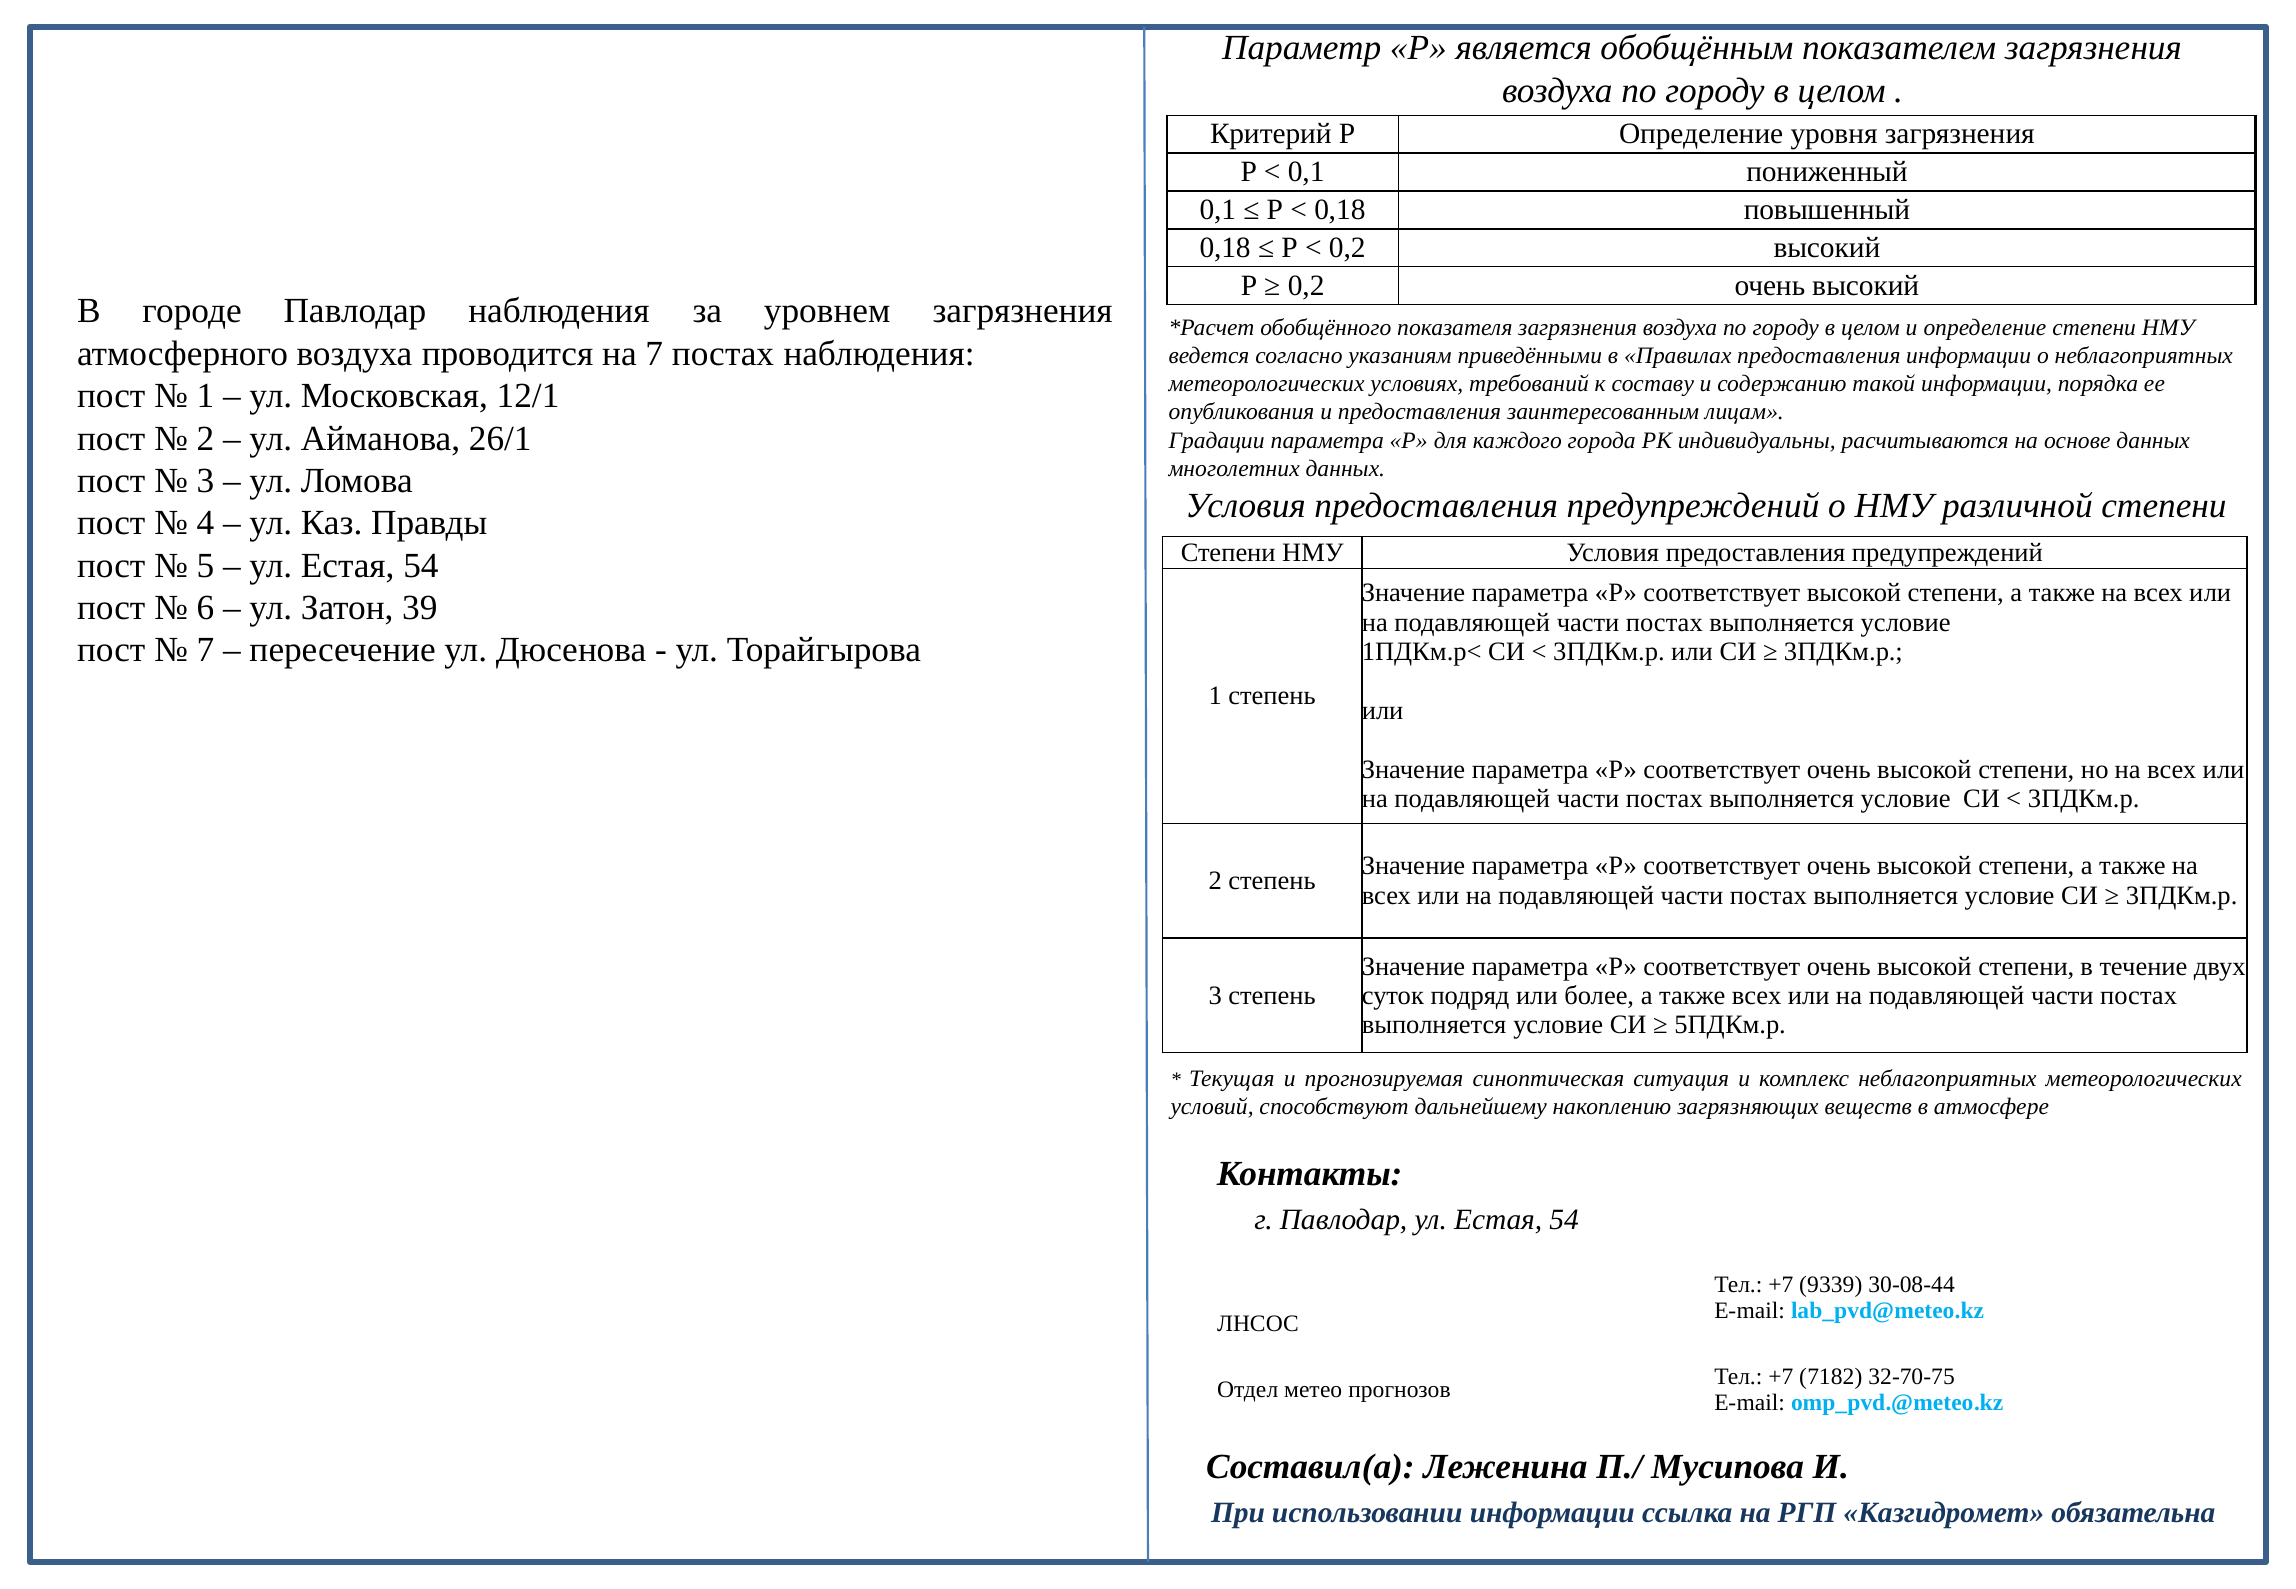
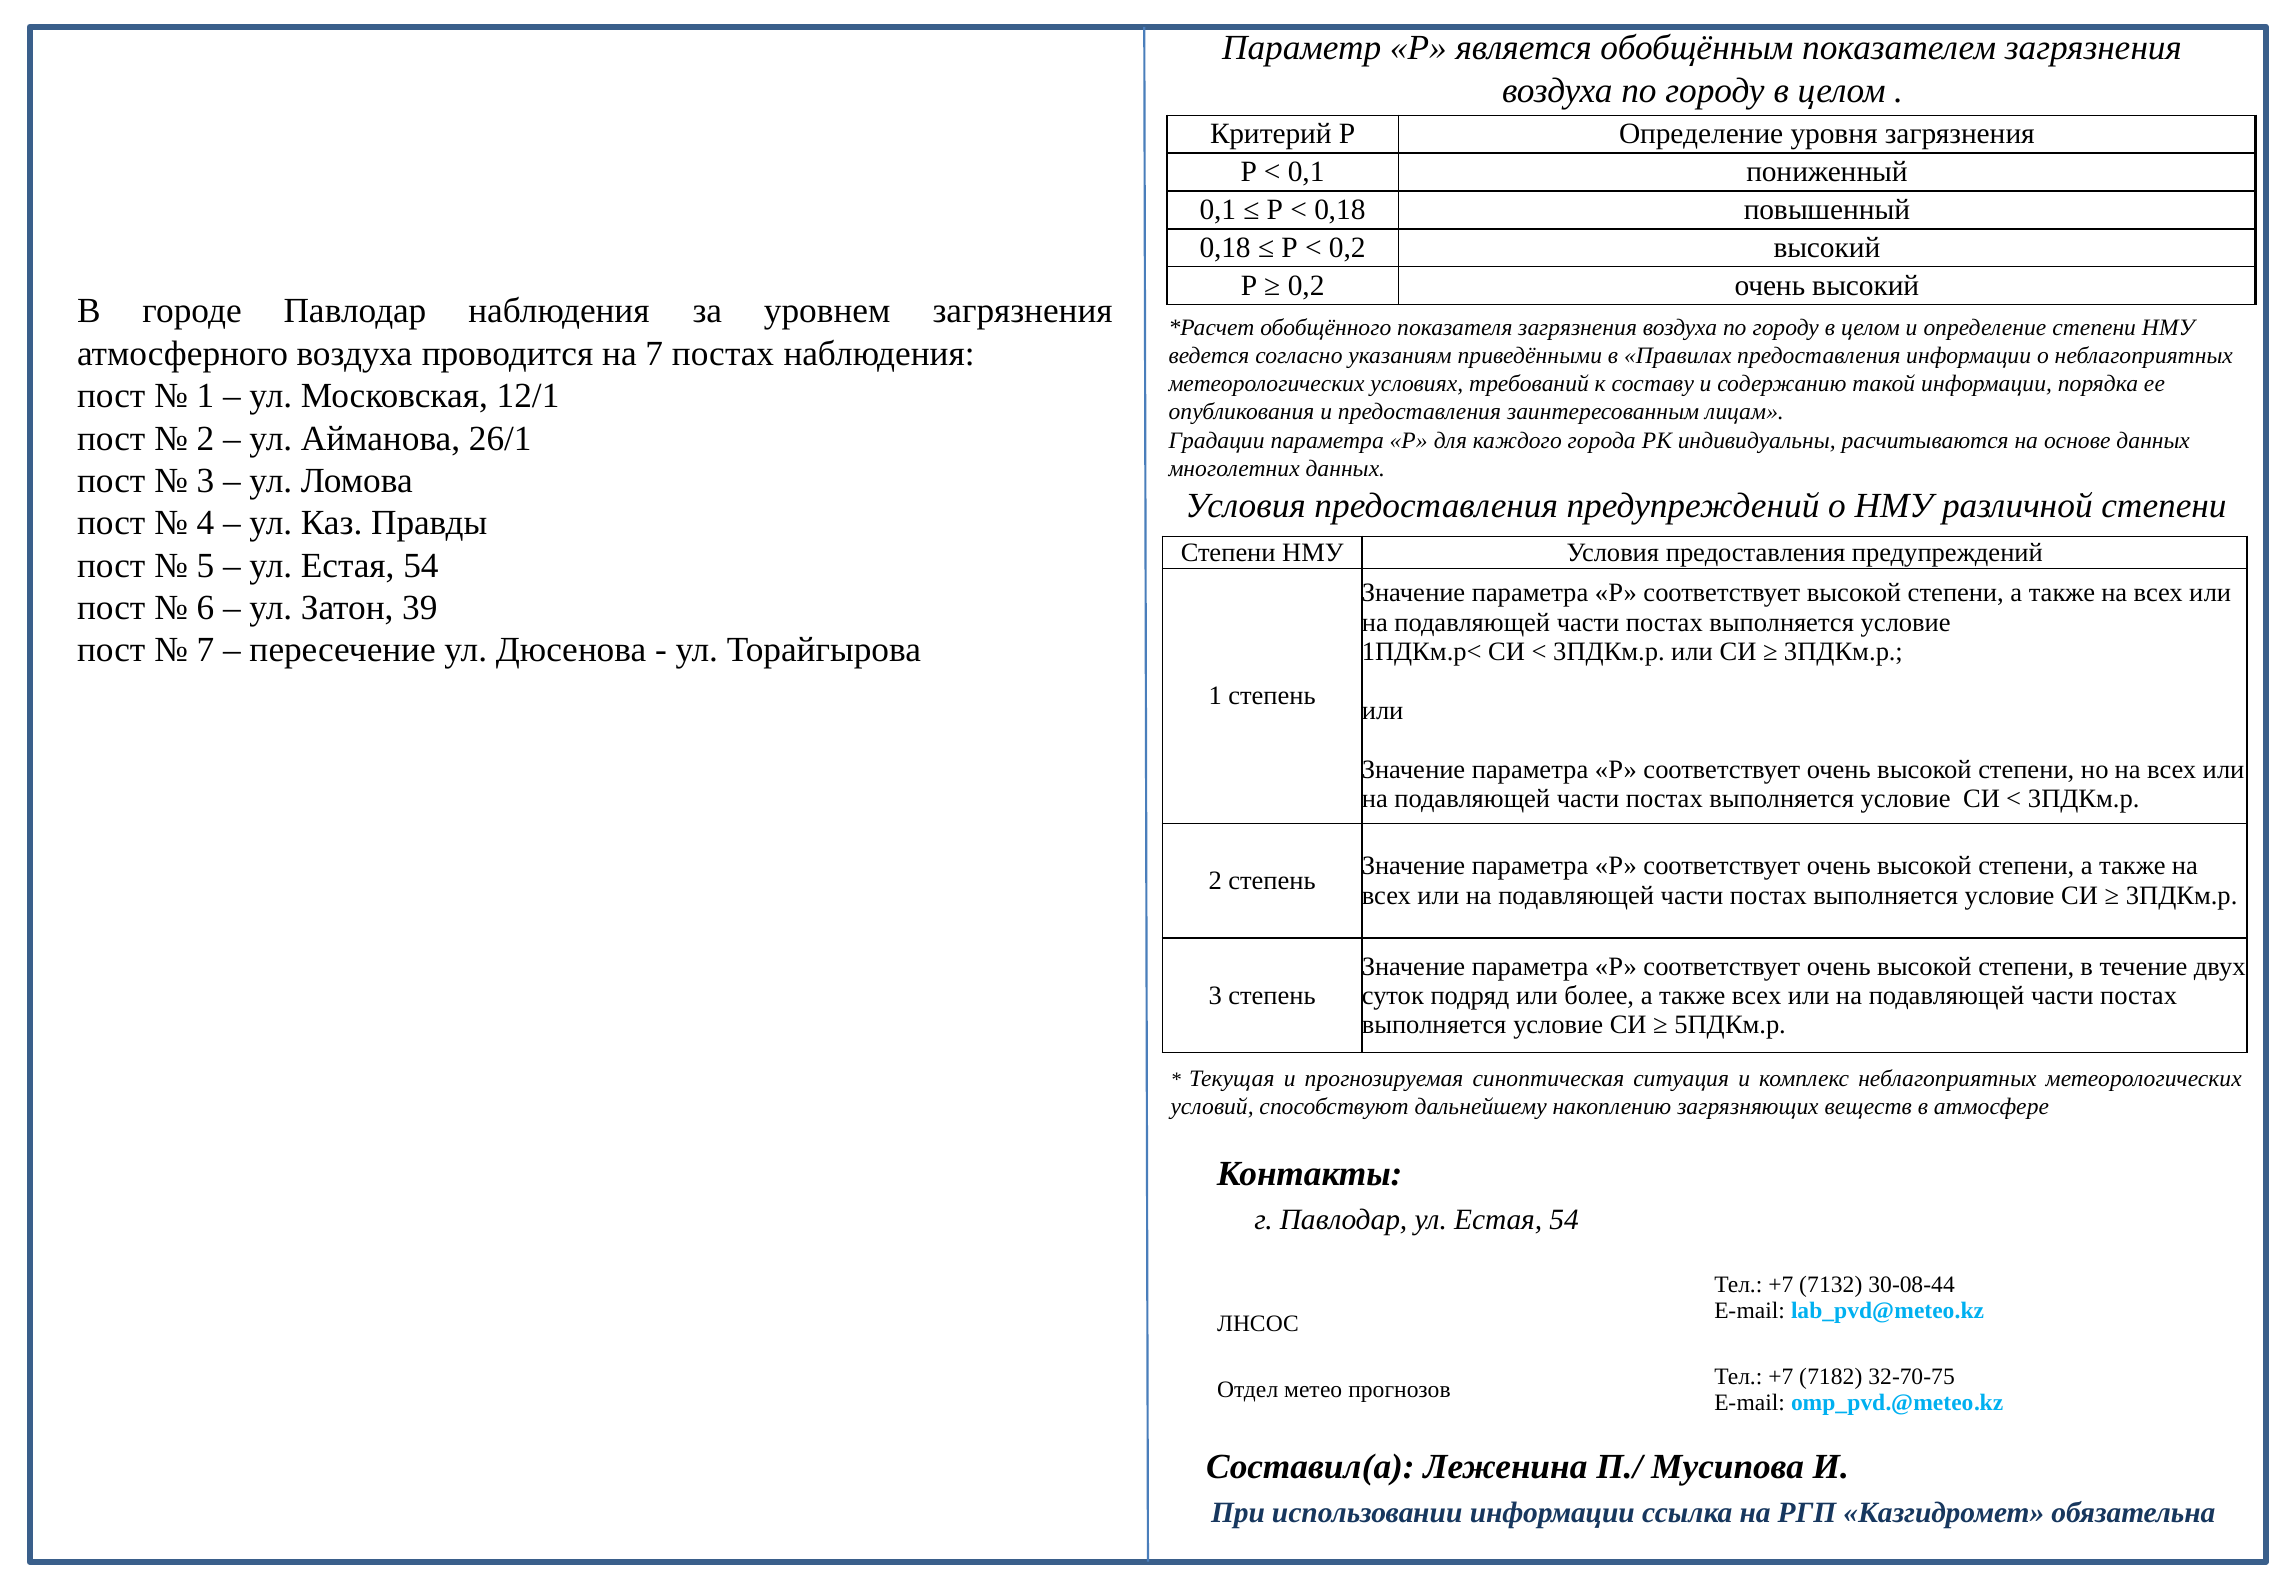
9339: 9339 -> 7132
